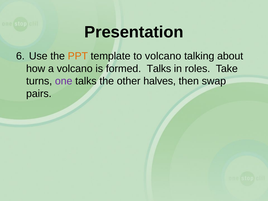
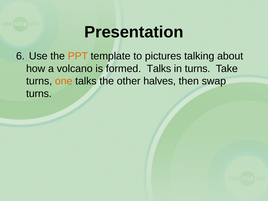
to volcano: volcano -> pictures
in roles: roles -> turns
one colour: purple -> orange
pairs at (39, 94): pairs -> turns
